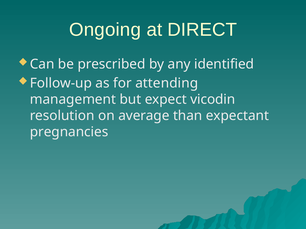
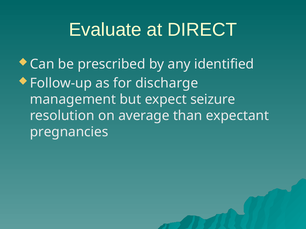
Ongoing: Ongoing -> Evaluate
attending: attending -> discharge
vicodin: vicodin -> seizure
